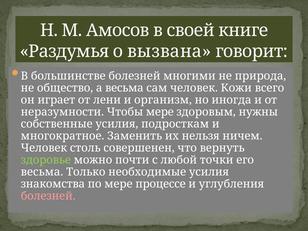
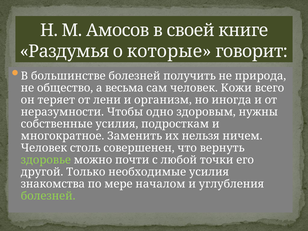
вызвана: вызвана -> которые
многими: многими -> получить
играет: играет -> теряет
Чтобы мере: мере -> одно
весьма at (42, 172): весьма -> другой
процессе: процессе -> началом
болезней at (48, 196) colour: pink -> light green
